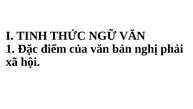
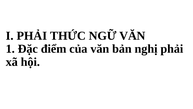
I TINH: TINH -> PHẢI
